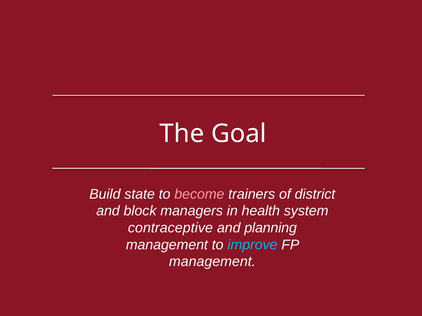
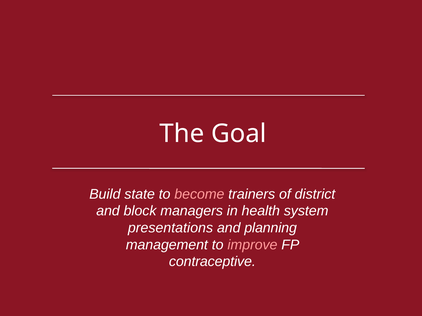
contraceptive: contraceptive -> presentations
improve colour: light blue -> pink
management at (212, 262): management -> contraceptive
